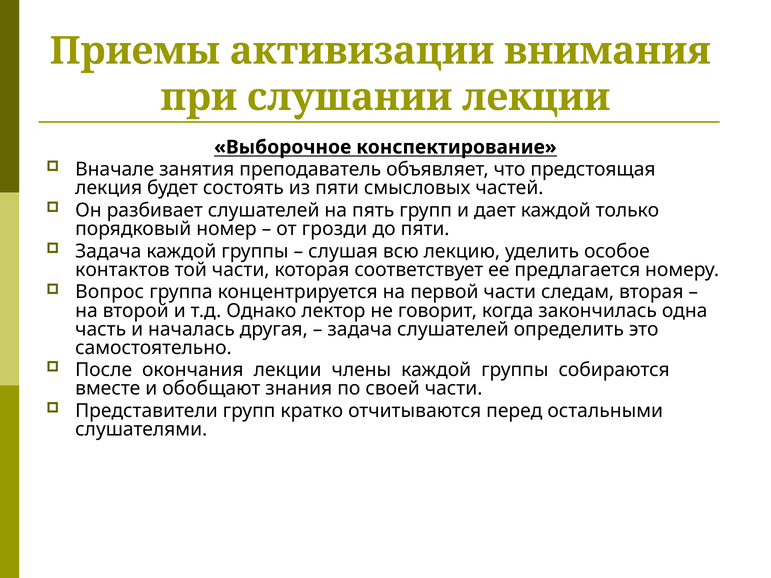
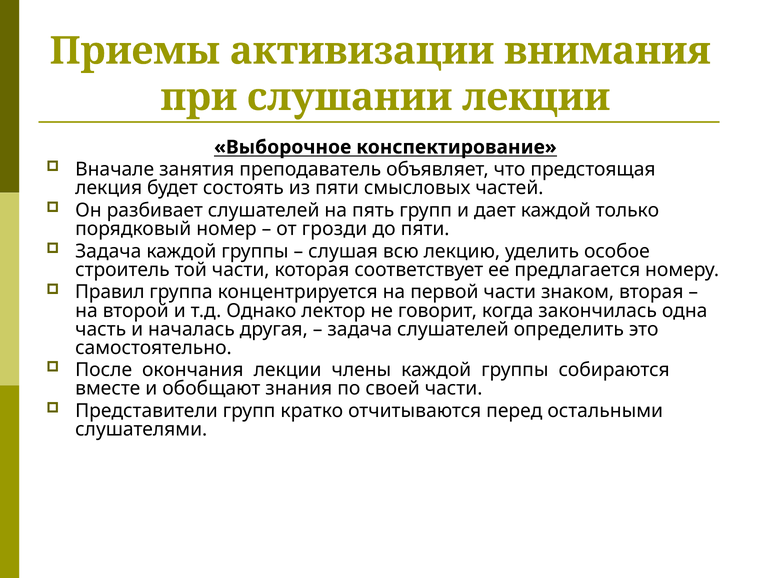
контактов: контактов -> строитель
Вопрос: Вопрос -> Правил
следам: следам -> знаком
